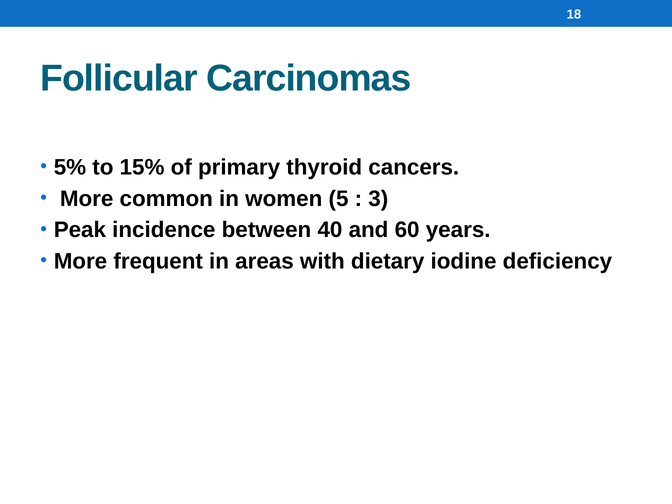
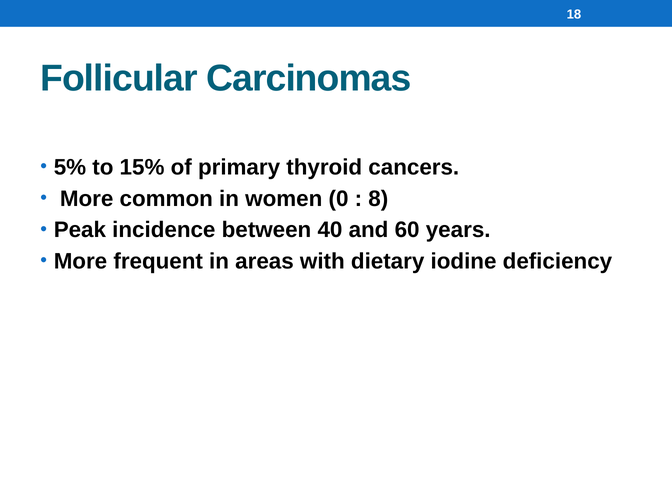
5: 5 -> 0
3: 3 -> 8
